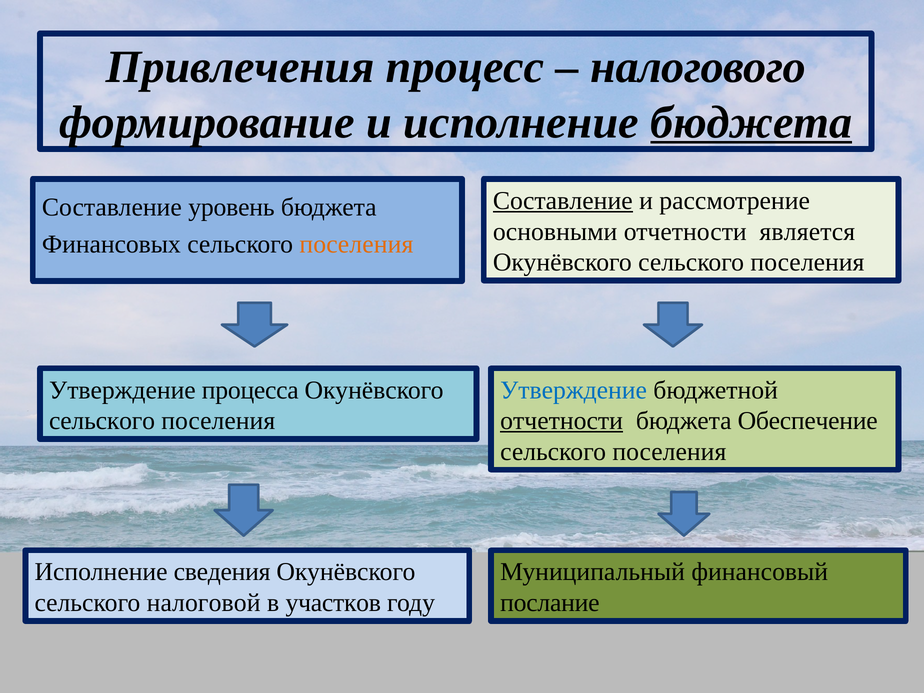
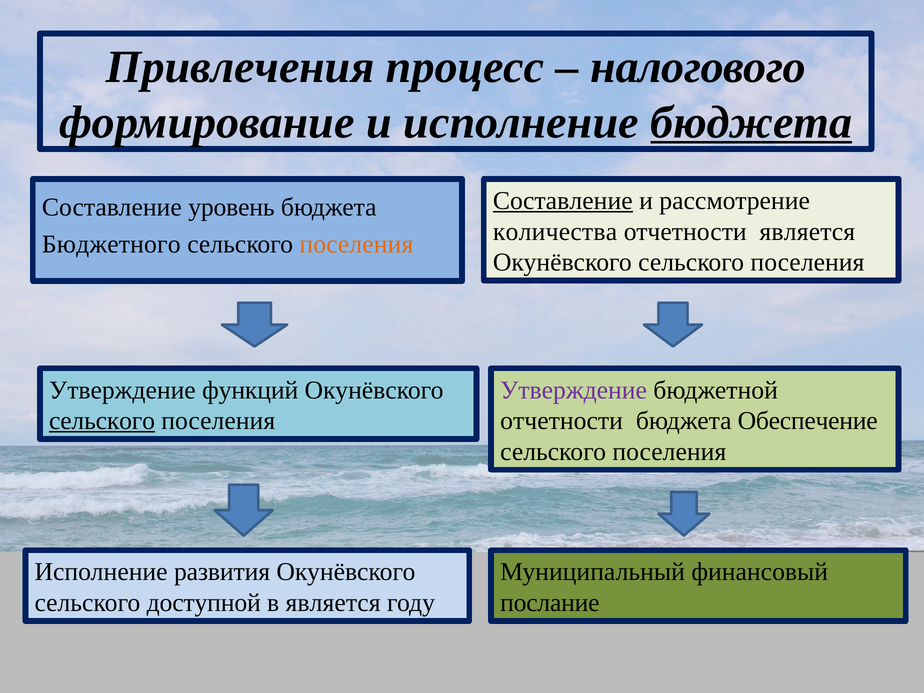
основными: основными -> количества
Финансовых: Финансовых -> Бюджетного
процесса: процесса -> функций
Утверждение at (574, 390) colour: blue -> purple
сельского at (102, 421) underline: none -> present
отчетности at (562, 421) underline: present -> none
сведения: сведения -> развития
налоговой: налоговой -> доступной
в участков: участков -> является
